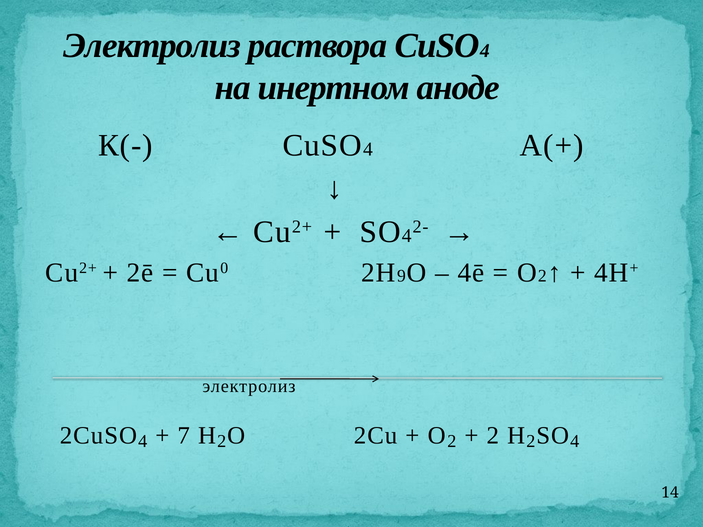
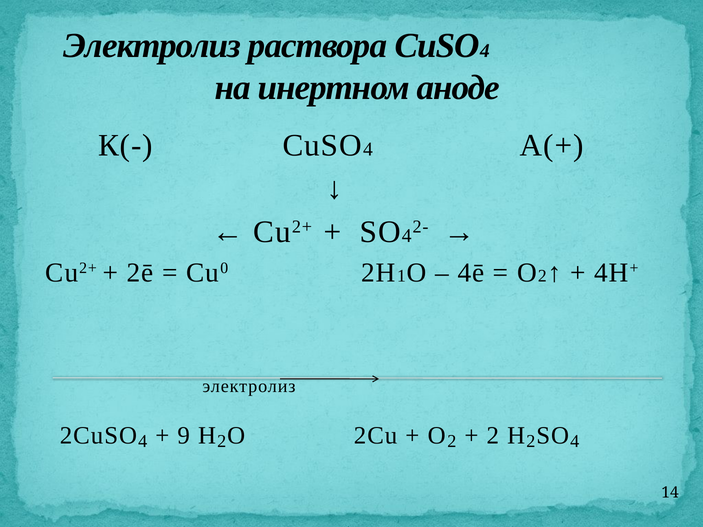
9: 9 -> 1
7: 7 -> 9
